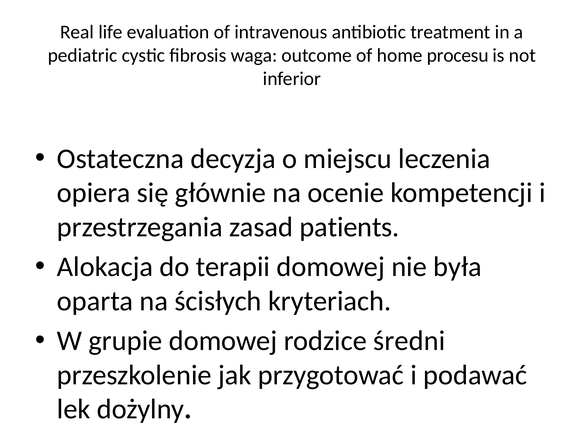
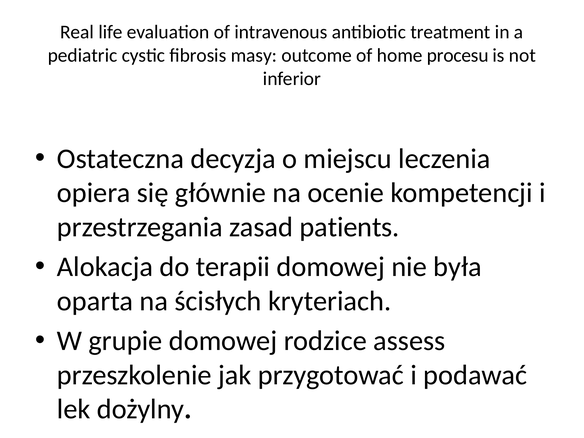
waga: waga -> masy
średni: średni -> assess
